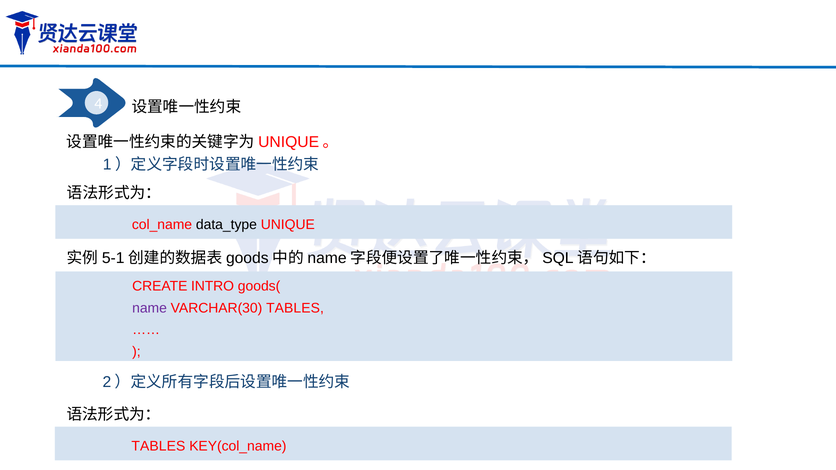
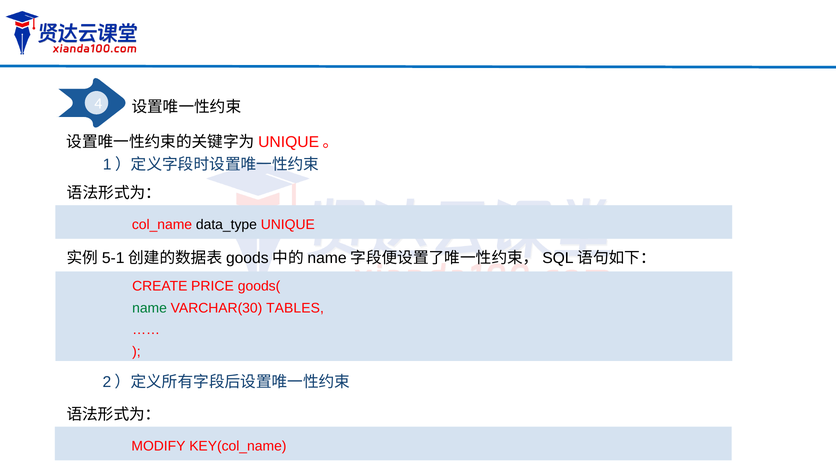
INTRO: INTRO -> PRICE
name colour: purple -> green
TABLES at (158, 446): TABLES -> MODIFY
